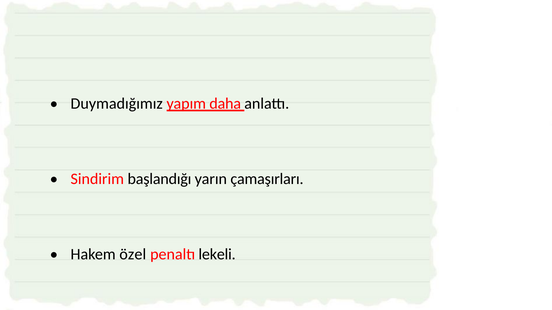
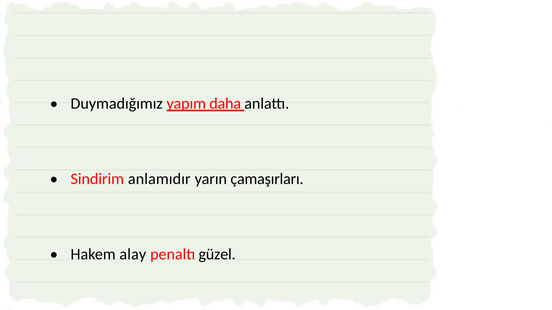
başlandığı: başlandığı -> anlamıdır
özel: özel -> alay
lekeli: lekeli -> güzel
